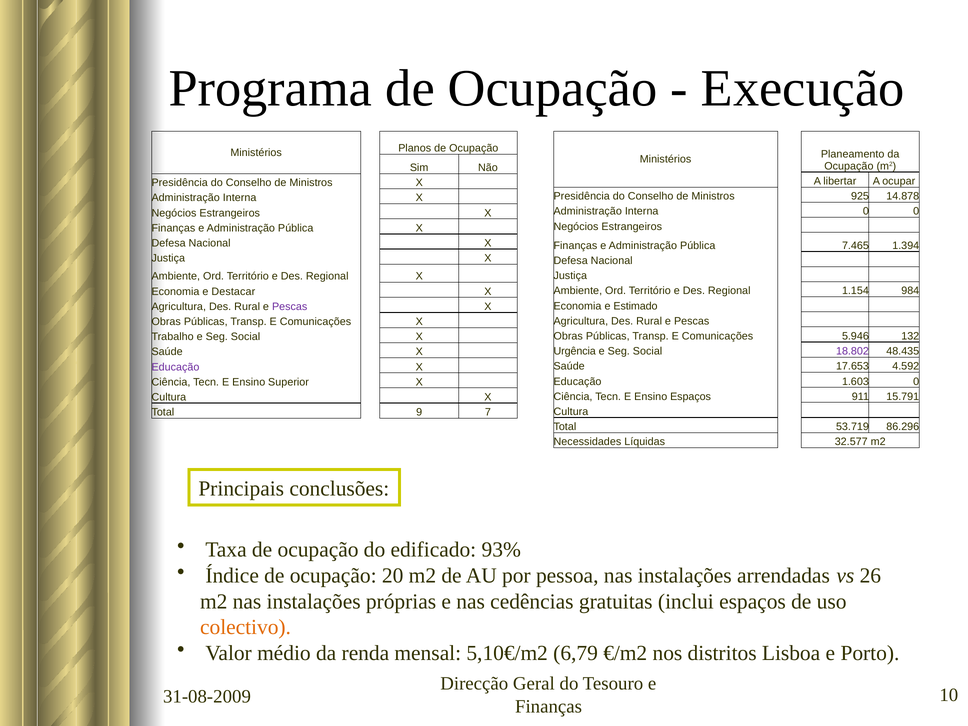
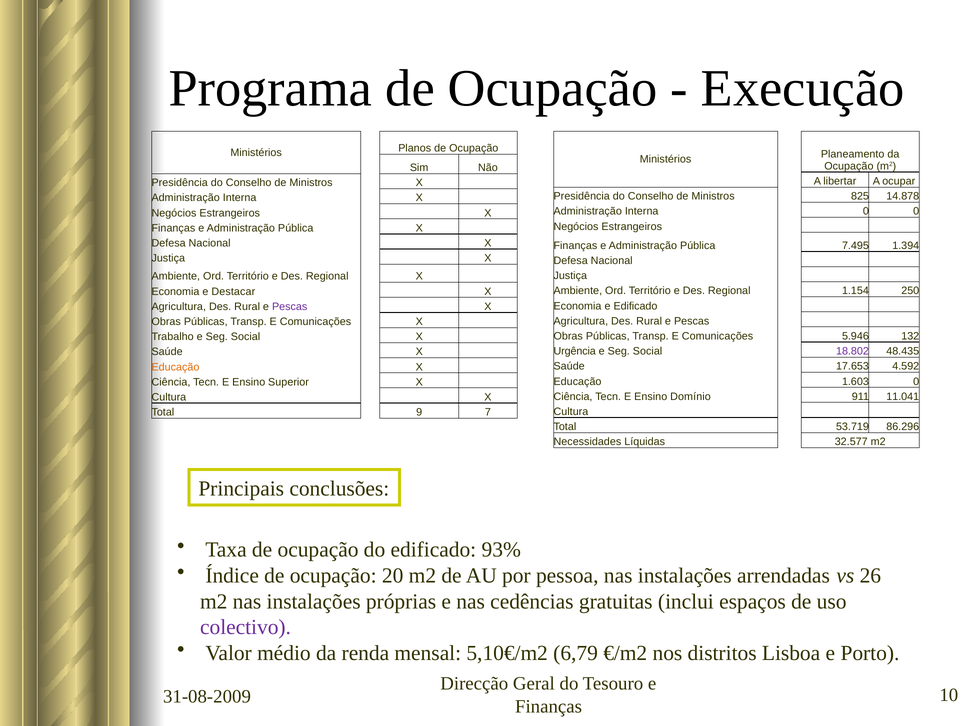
925: 925 -> 825
7.465: 7.465 -> 7.495
984: 984 -> 250
e Estimado: Estimado -> Edificado
Educação at (175, 367) colour: purple -> orange
Ensino Espaços: Espaços -> Domínio
15.791: 15.791 -> 11.041
colectivo colour: orange -> purple
